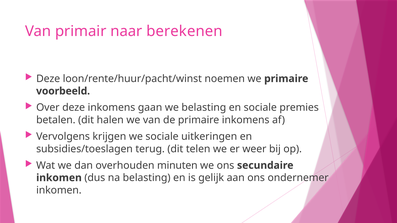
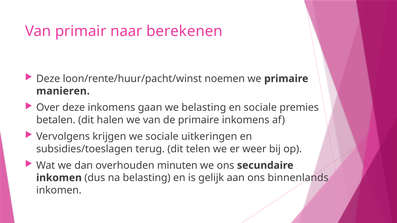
voorbeeld: voorbeeld -> manieren
ondernemer: ondernemer -> binnenlands
